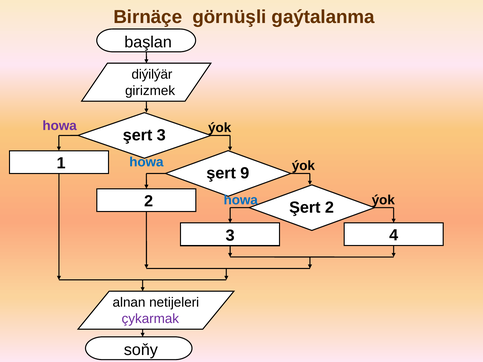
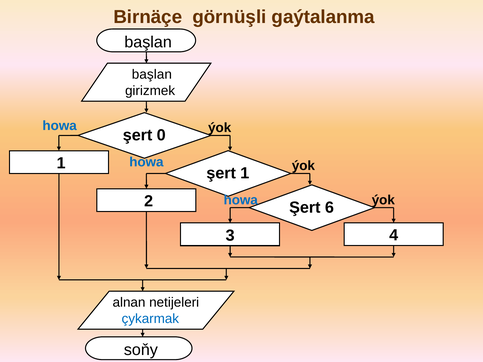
diýilýär at (152, 75): diýilýär -> başlan
howa at (60, 126) colour: purple -> blue
şert 3: 3 -> 0
şert 9: 9 -> 1
Şert 2: 2 -> 6
çykarmak colour: purple -> blue
